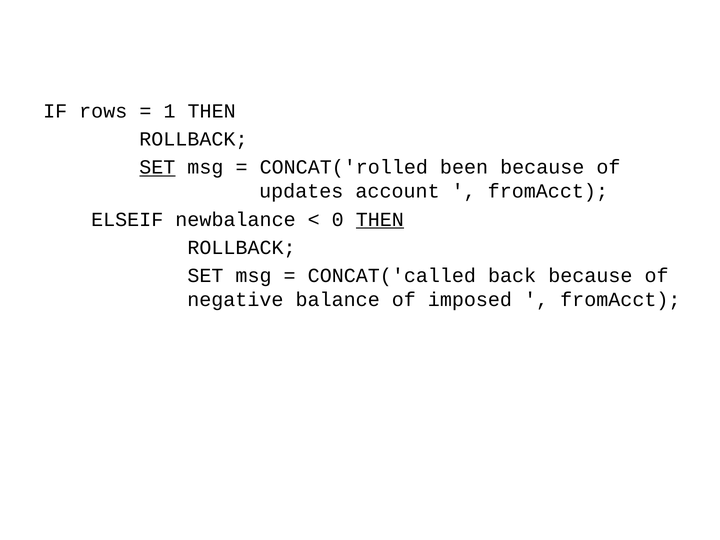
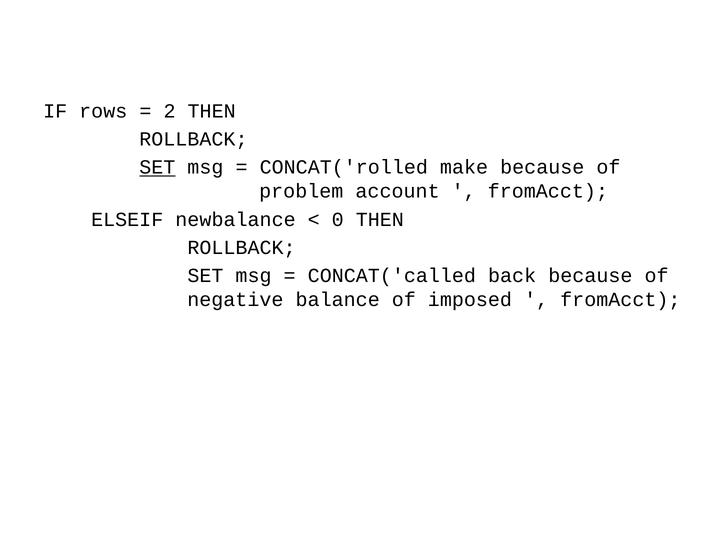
1: 1 -> 2
been: been -> make
updates: updates -> problem
THEN at (380, 219) underline: present -> none
